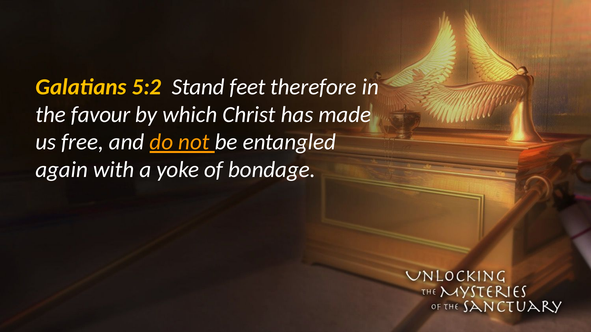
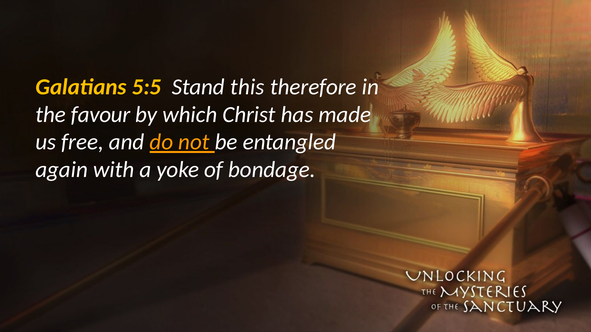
5:2: 5:2 -> 5:5
feet: feet -> this
